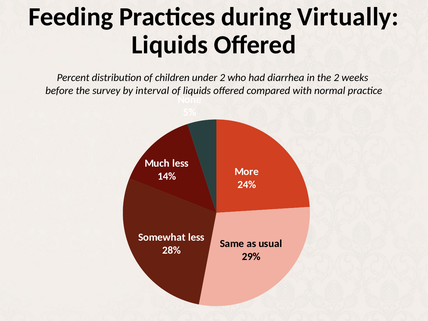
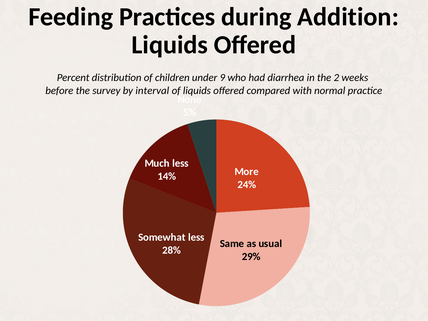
Virtually: Virtually -> Addition
under 2: 2 -> 9
